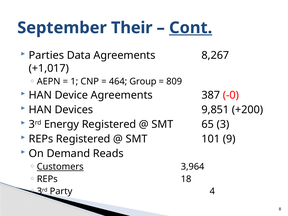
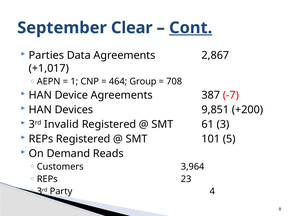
Their: Their -> Clear
8,267: 8,267 -> 2,867
809: 809 -> 708
-0: -0 -> -7
Energy: Energy -> Invalid
65: 65 -> 61
9: 9 -> 5
Customers underline: present -> none
18: 18 -> 23
